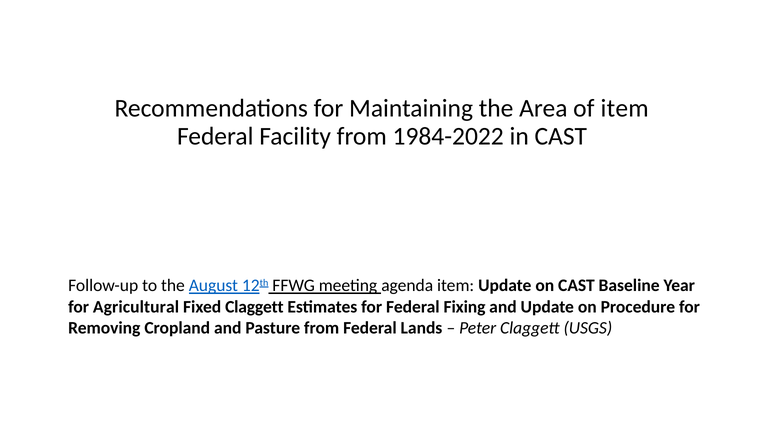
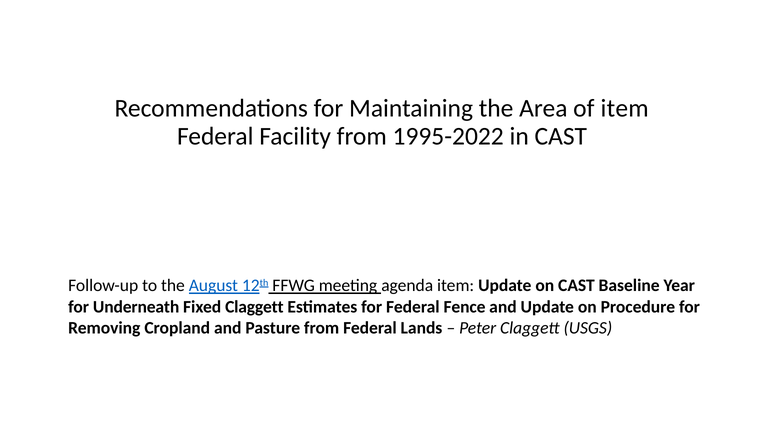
1984-2022: 1984-2022 -> 1995-2022
Agricultural: Agricultural -> Underneath
Fixing: Fixing -> Fence
